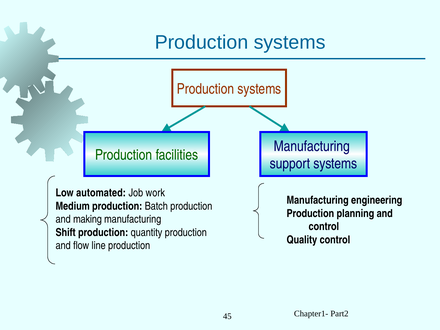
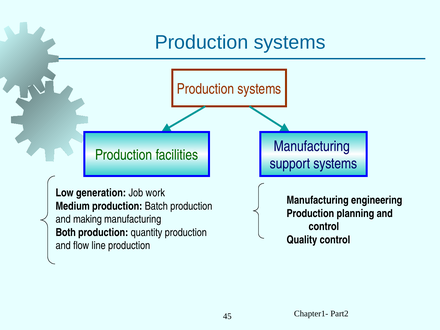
automated: automated -> generation
Shift: Shift -> Both
